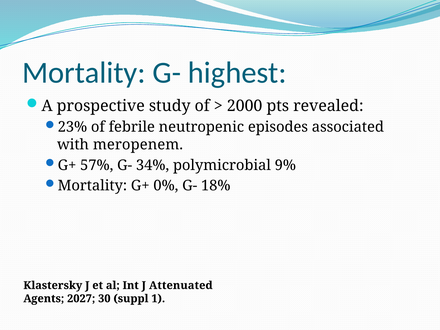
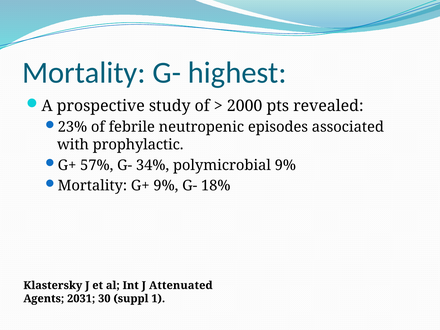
meropenem: meropenem -> prophylactic
G+ 0%: 0% -> 9%
2027: 2027 -> 2031
